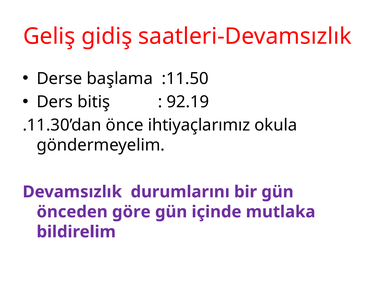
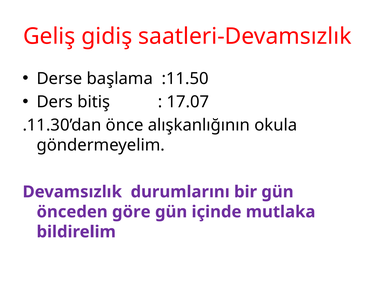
92.19: 92.19 -> 17.07
ihtiyaçlarımız: ihtiyaçlarımız -> alışkanlığının
